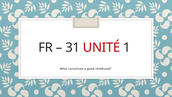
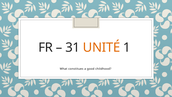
UNITÉ colour: red -> orange
